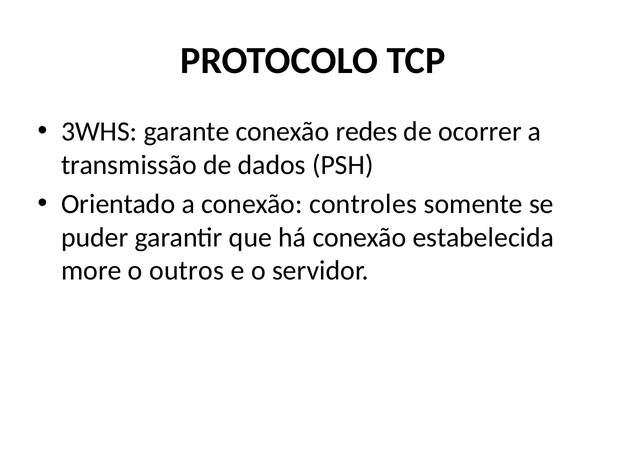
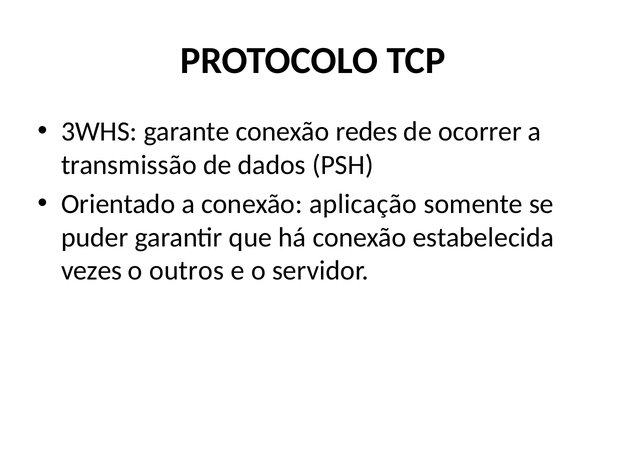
controles: controles -> aplicação
more: more -> vezes
